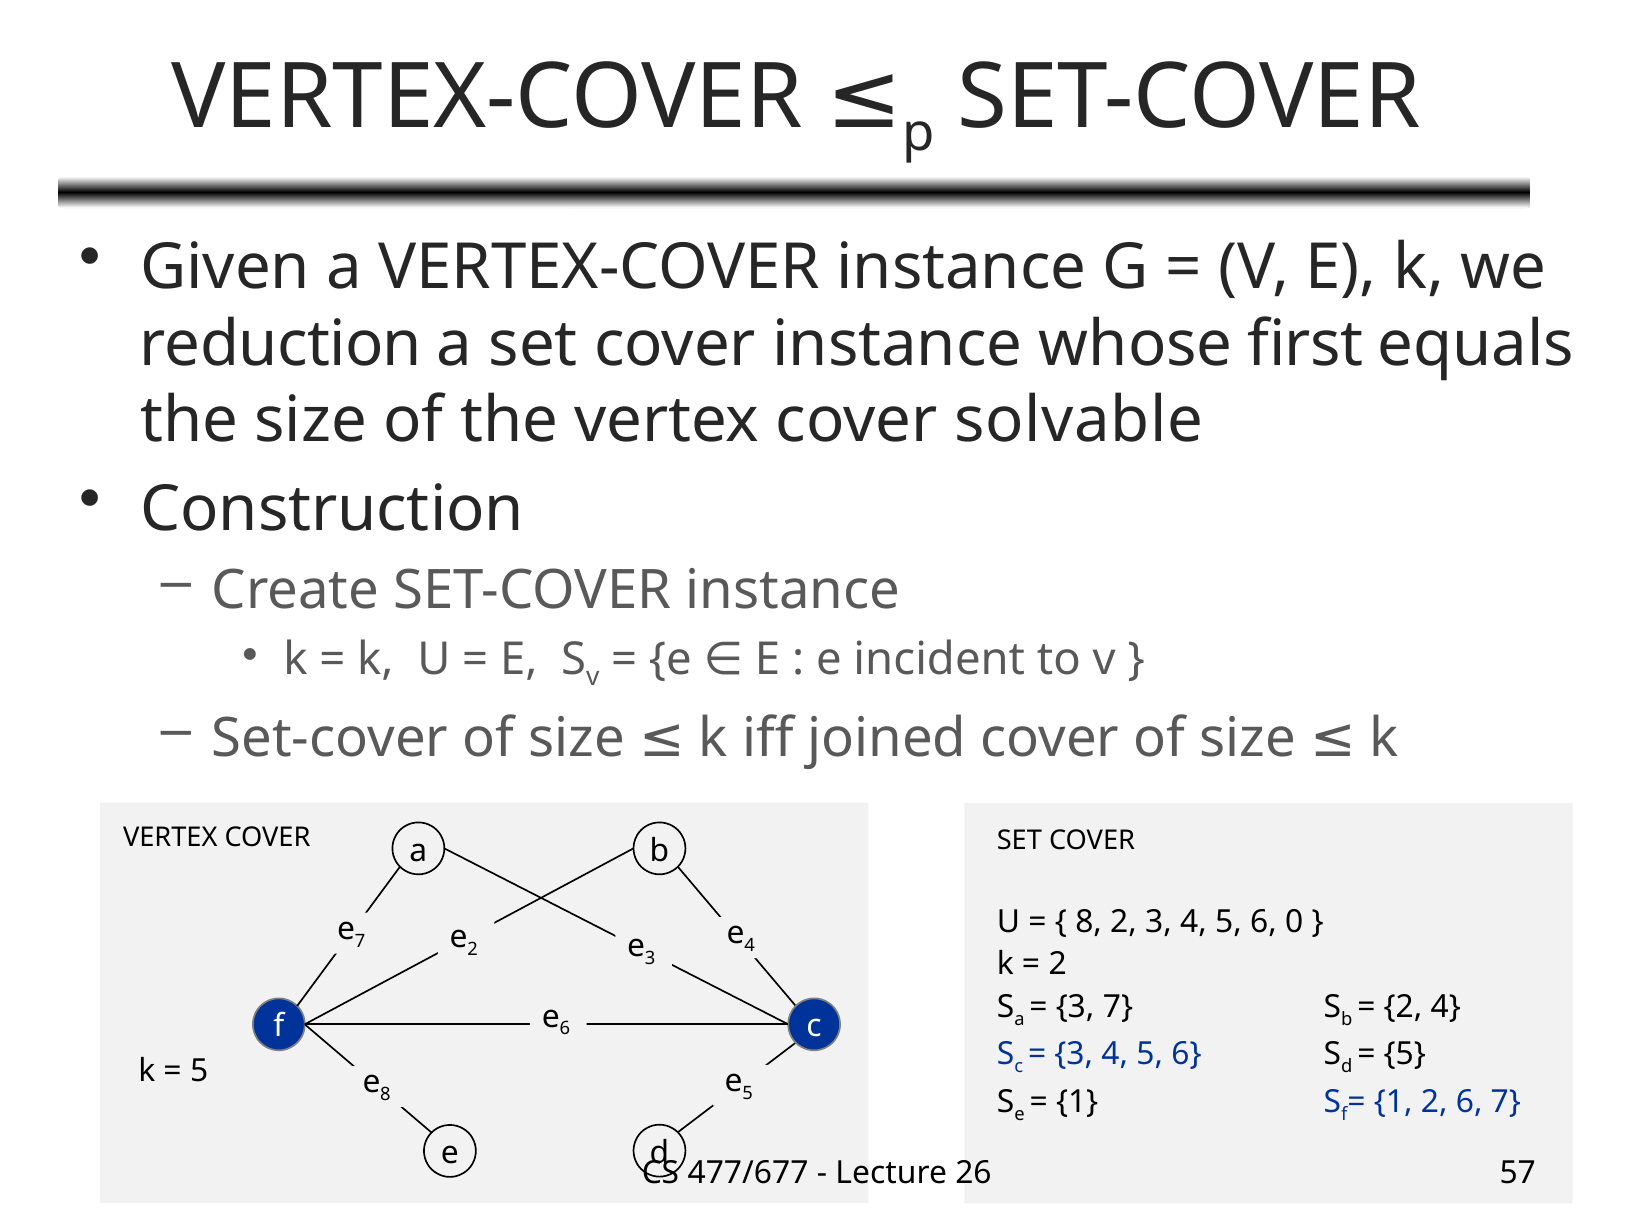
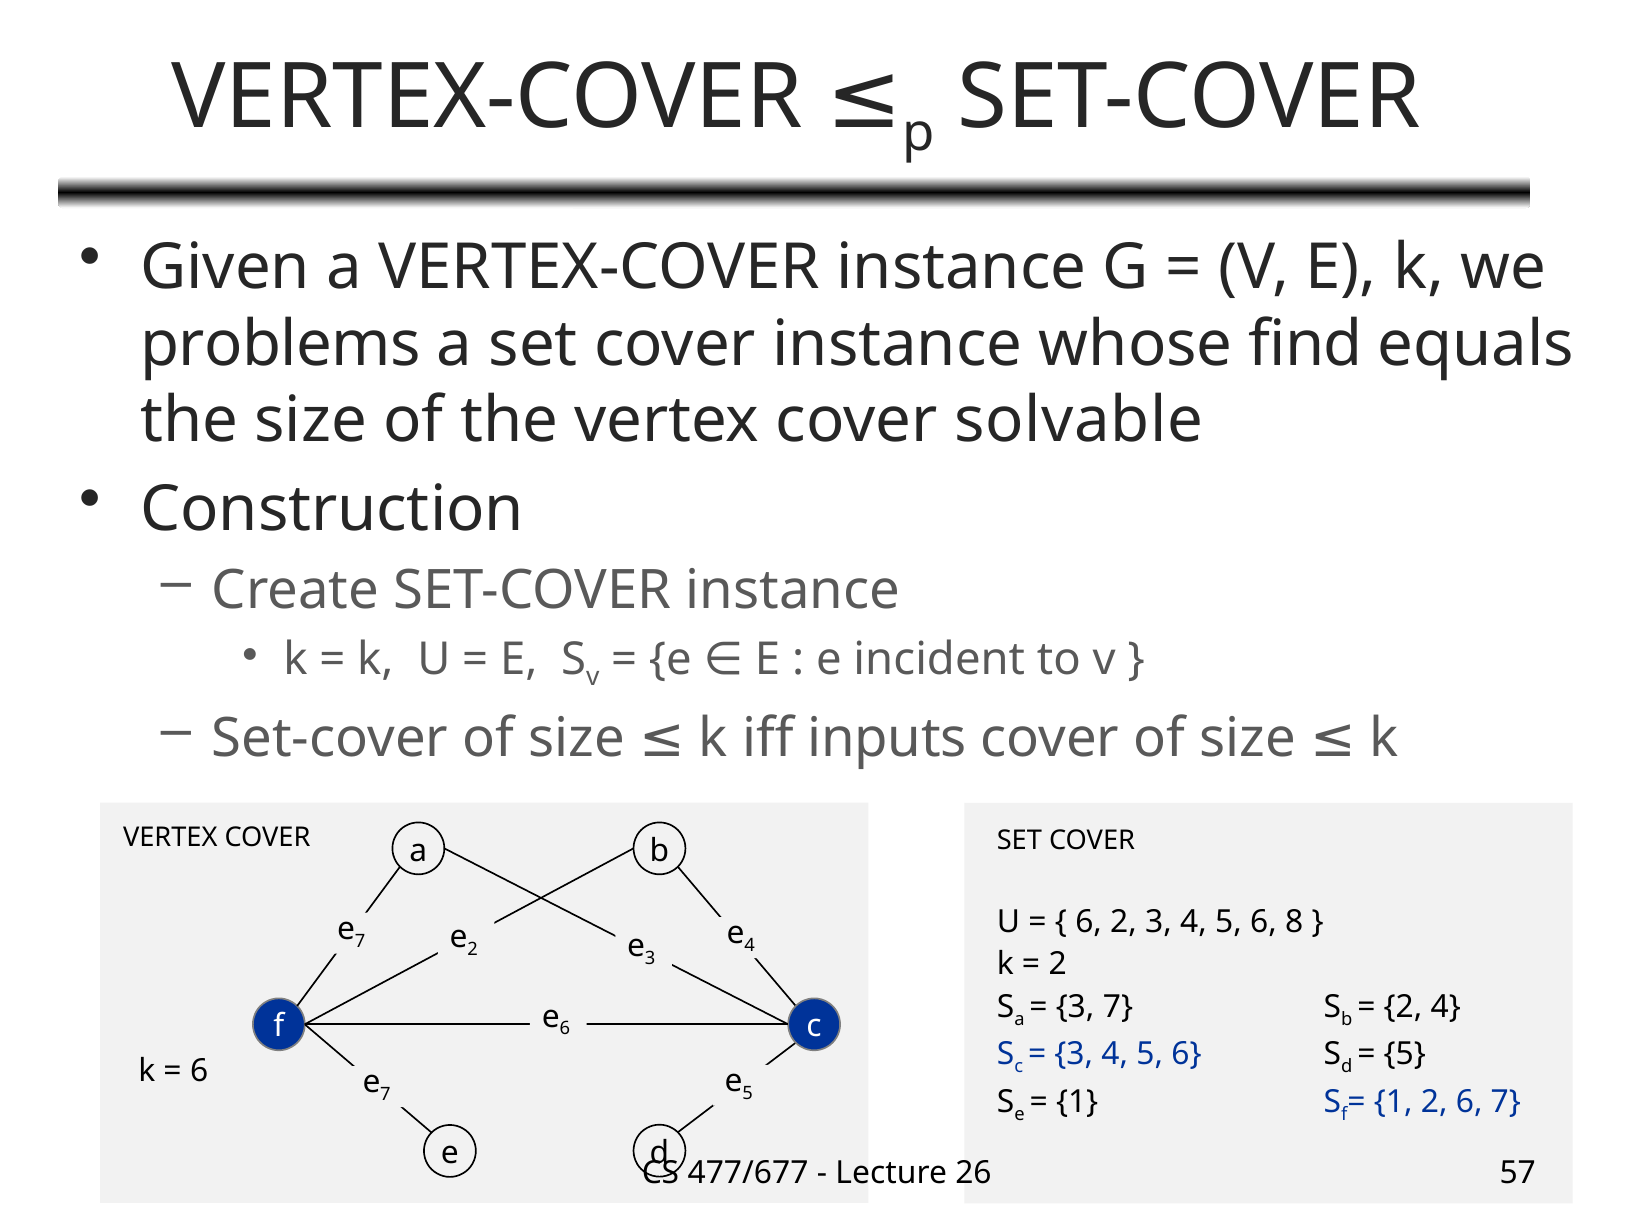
reduction: reduction -> problems
first: first -> find
joined: joined -> inputs
8 at (1089, 922): 8 -> 6
0: 0 -> 8
5 at (199, 1071): 5 -> 6
8 at (385, 1094): 8 -> 7
